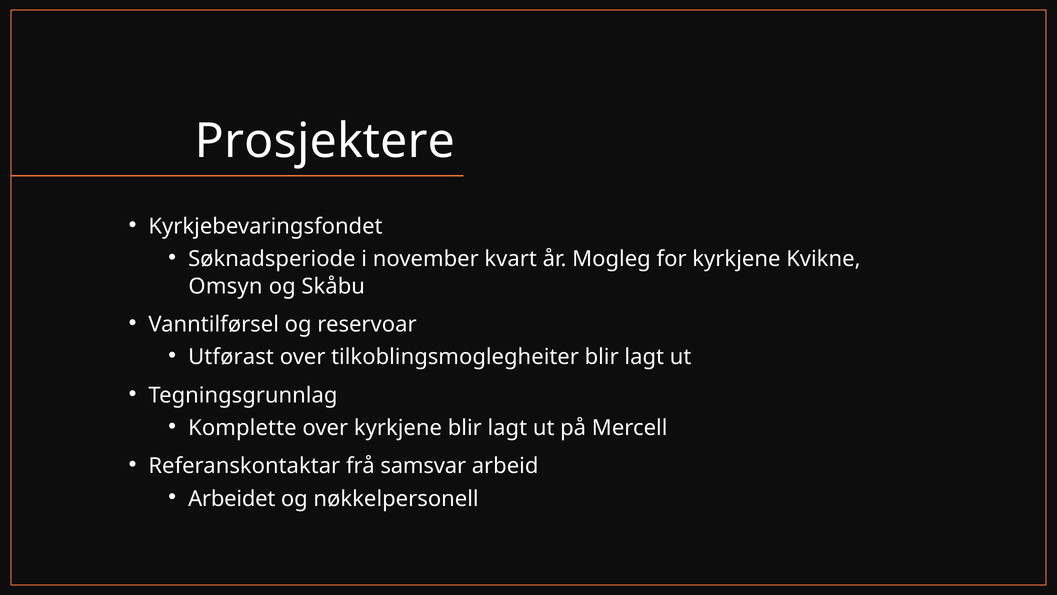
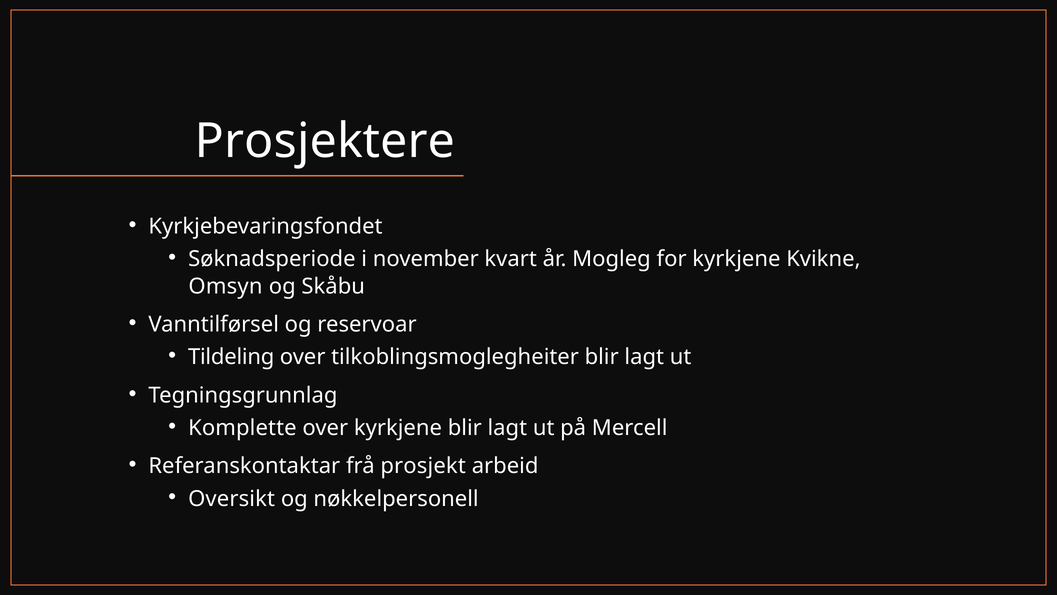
Utførast: Utførast -> Tildeling
samsvar: samsvar -> prosjekt
Arbeidet: Arbeidet -> Oversikt
